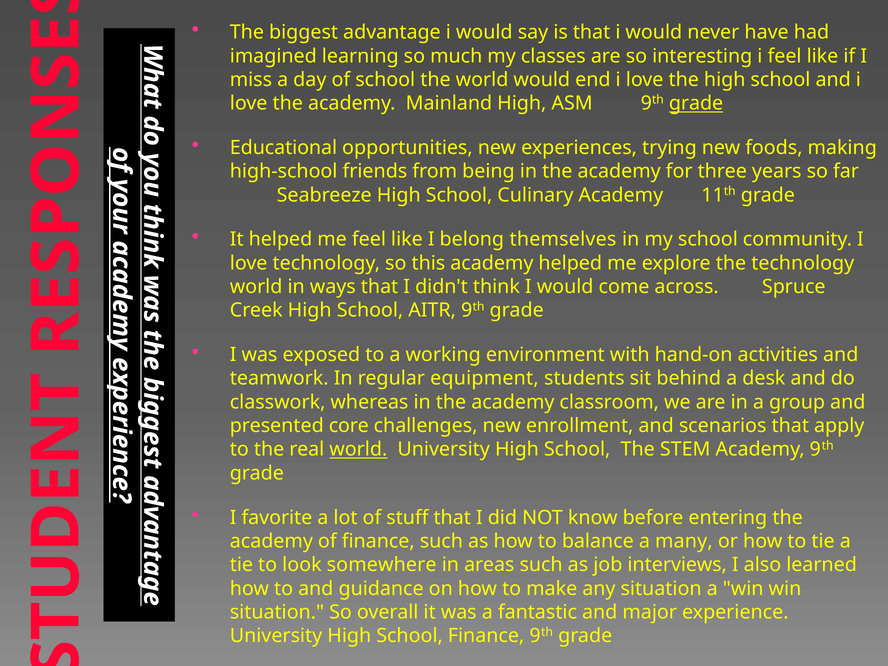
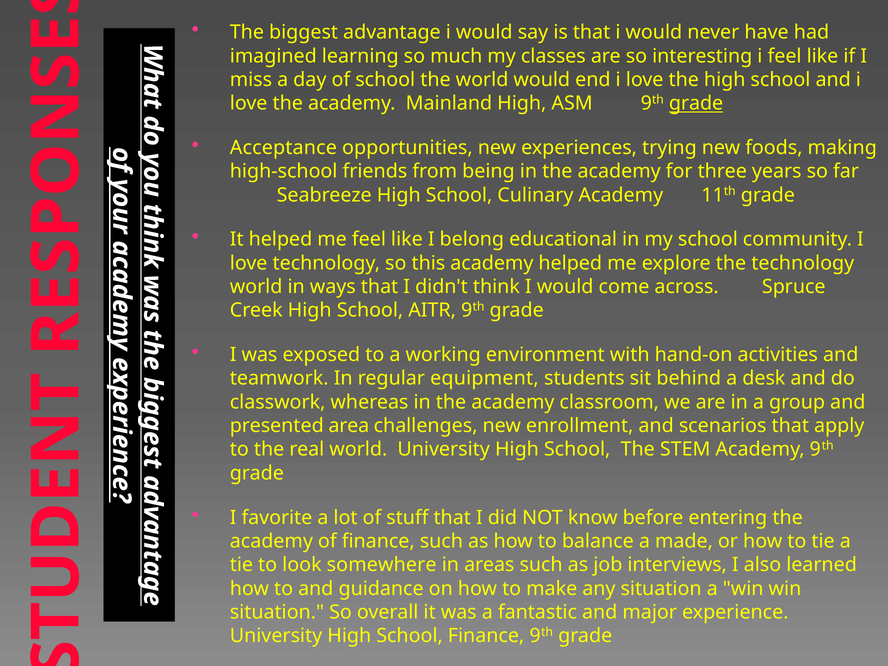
Educational: Educational -> Acceptance
themselves: themselves -> educational
core: core -> area
world at (358, 449) underline: present -> none
many: many -> made
